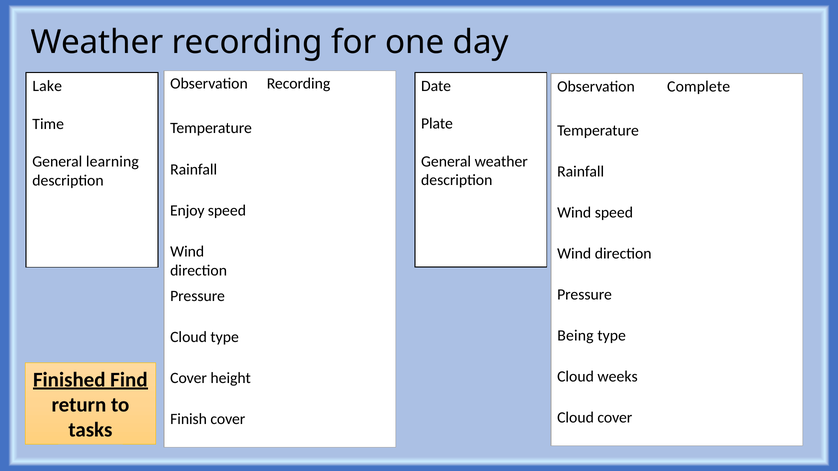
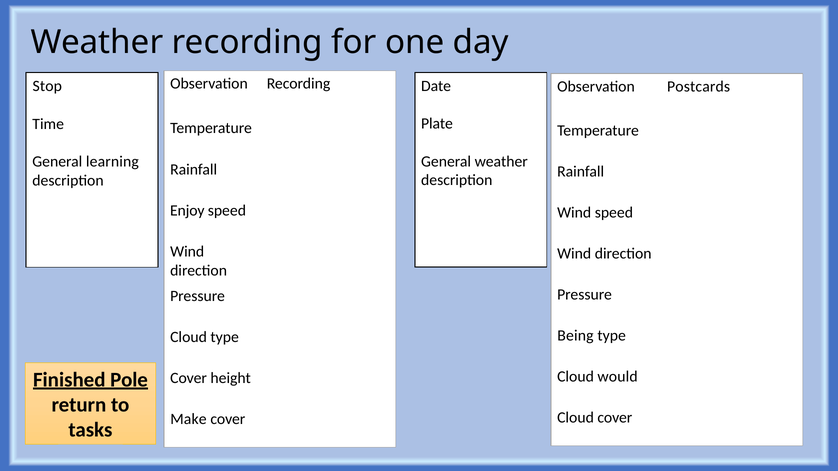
Lake: Lake -> Stop
Complete: Complete -> Postcards
weeks: weeks -> would
Find: Find -> Pole
Finish: Finish -> Make
